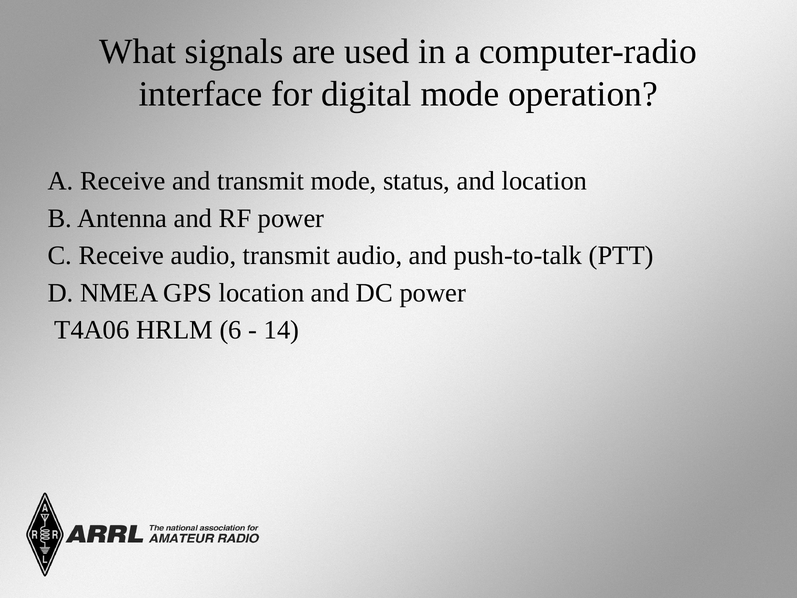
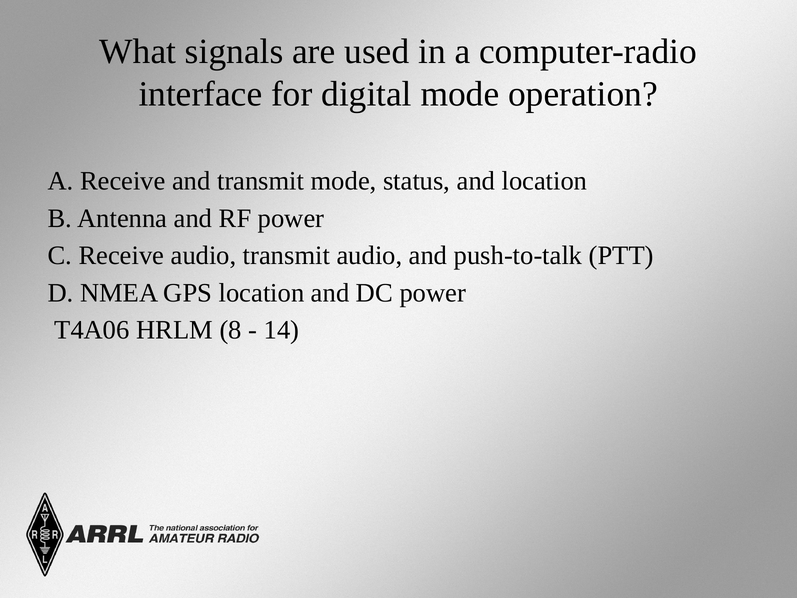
6: 6 -> 8
